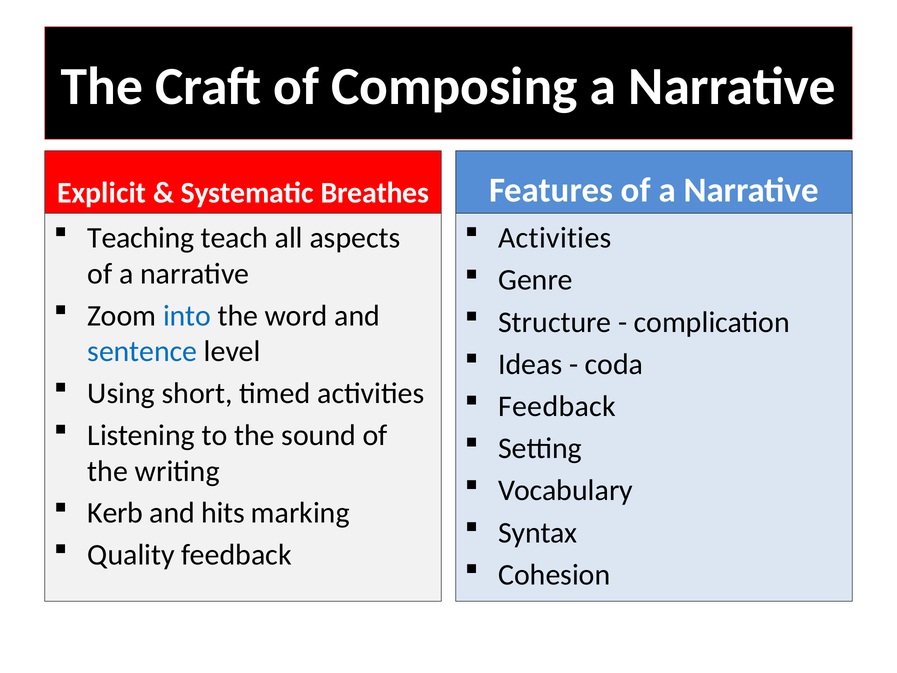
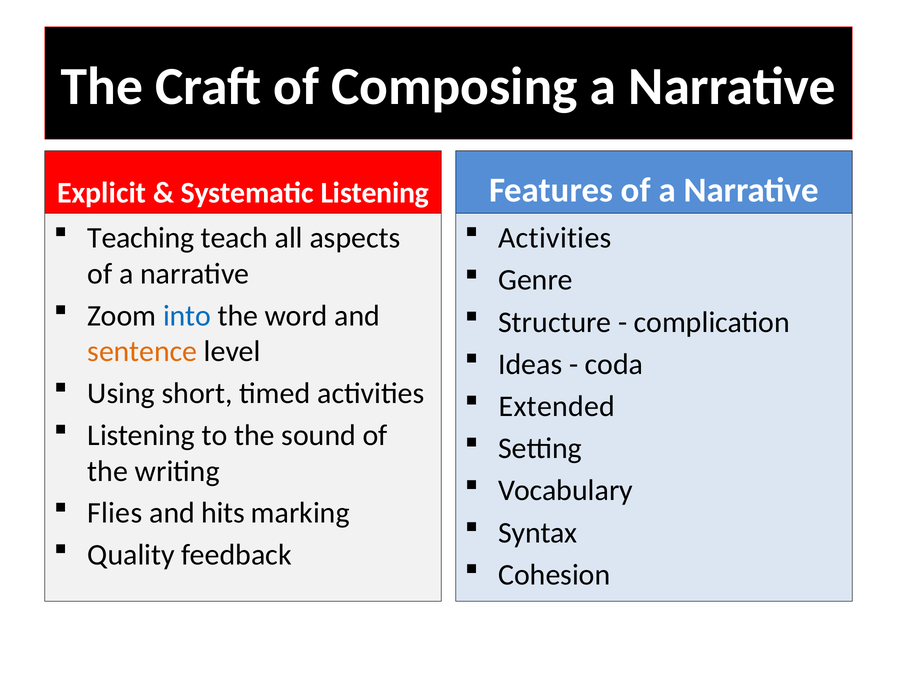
Systematic Breathes: Breathes -> Listening
sentence colour: blue -> orange
Feedback at (557, 406): Feedback -> Extended
Kerb: Kerb -> Flies
